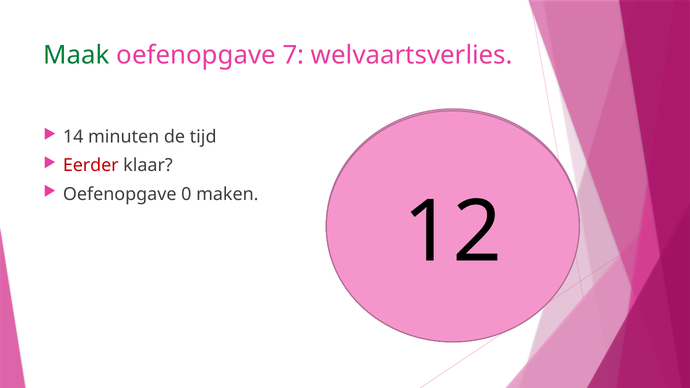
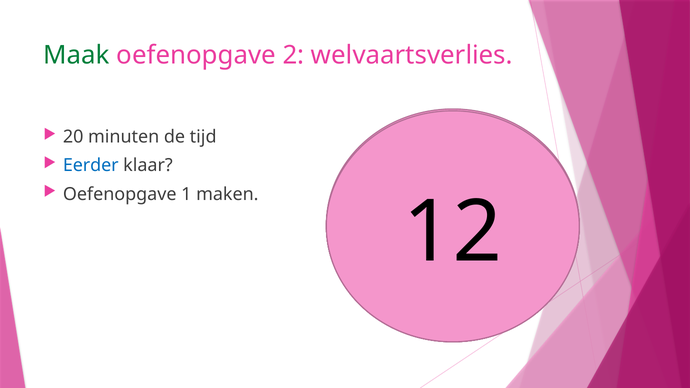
7: 7 -> 2
14: 14 -> 20
Eerder colour: red -> blue
0: 0 -> 1
